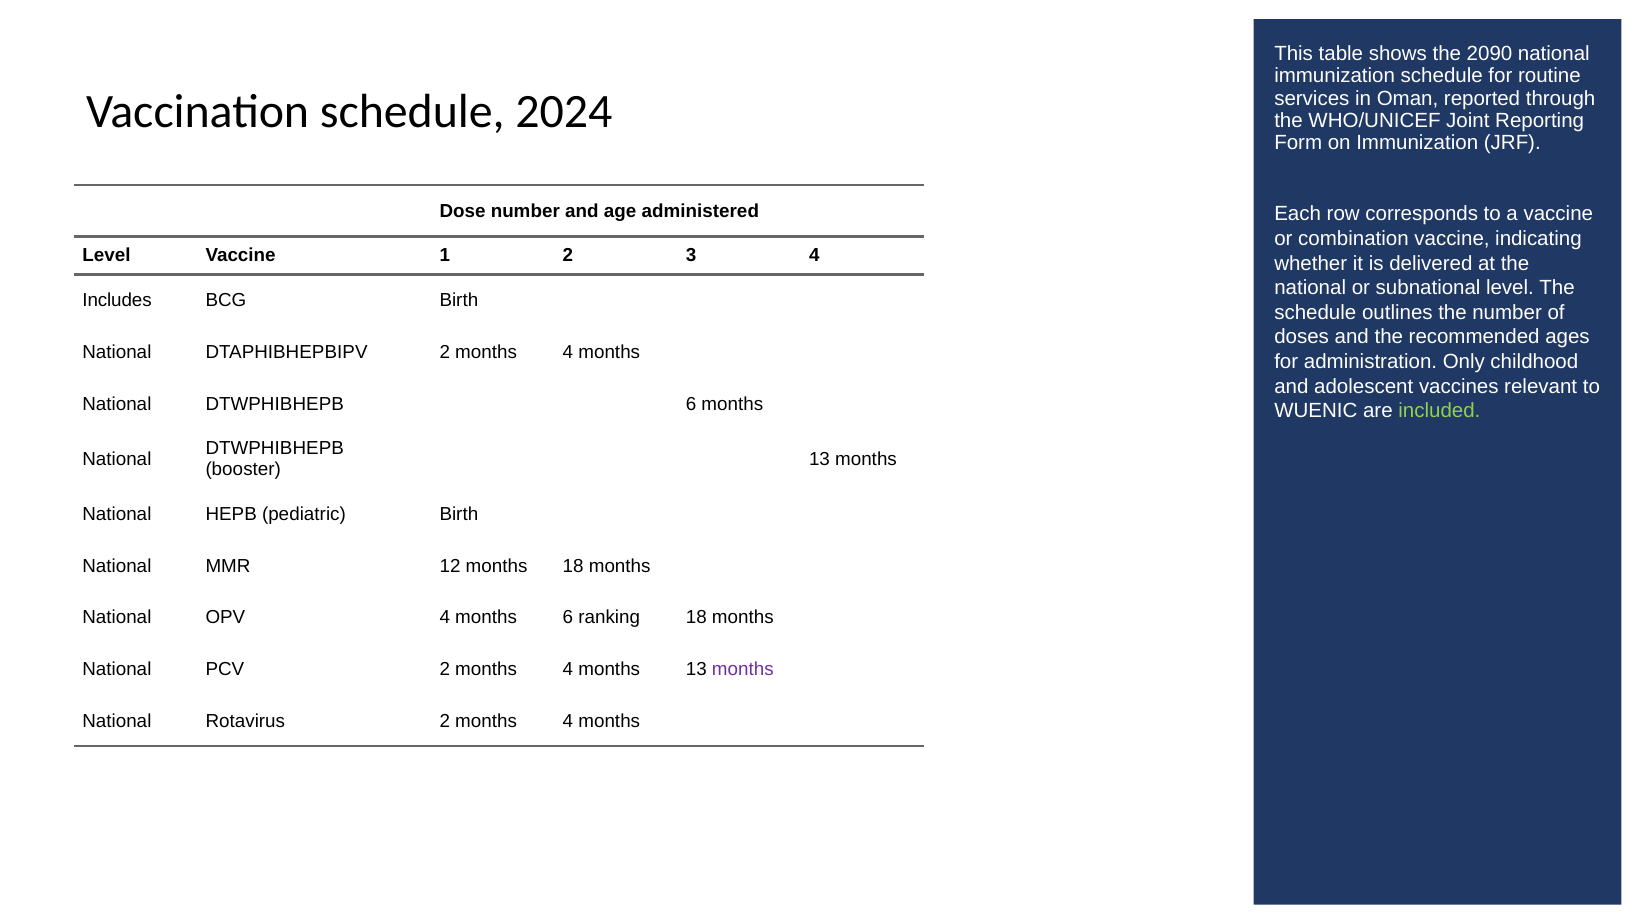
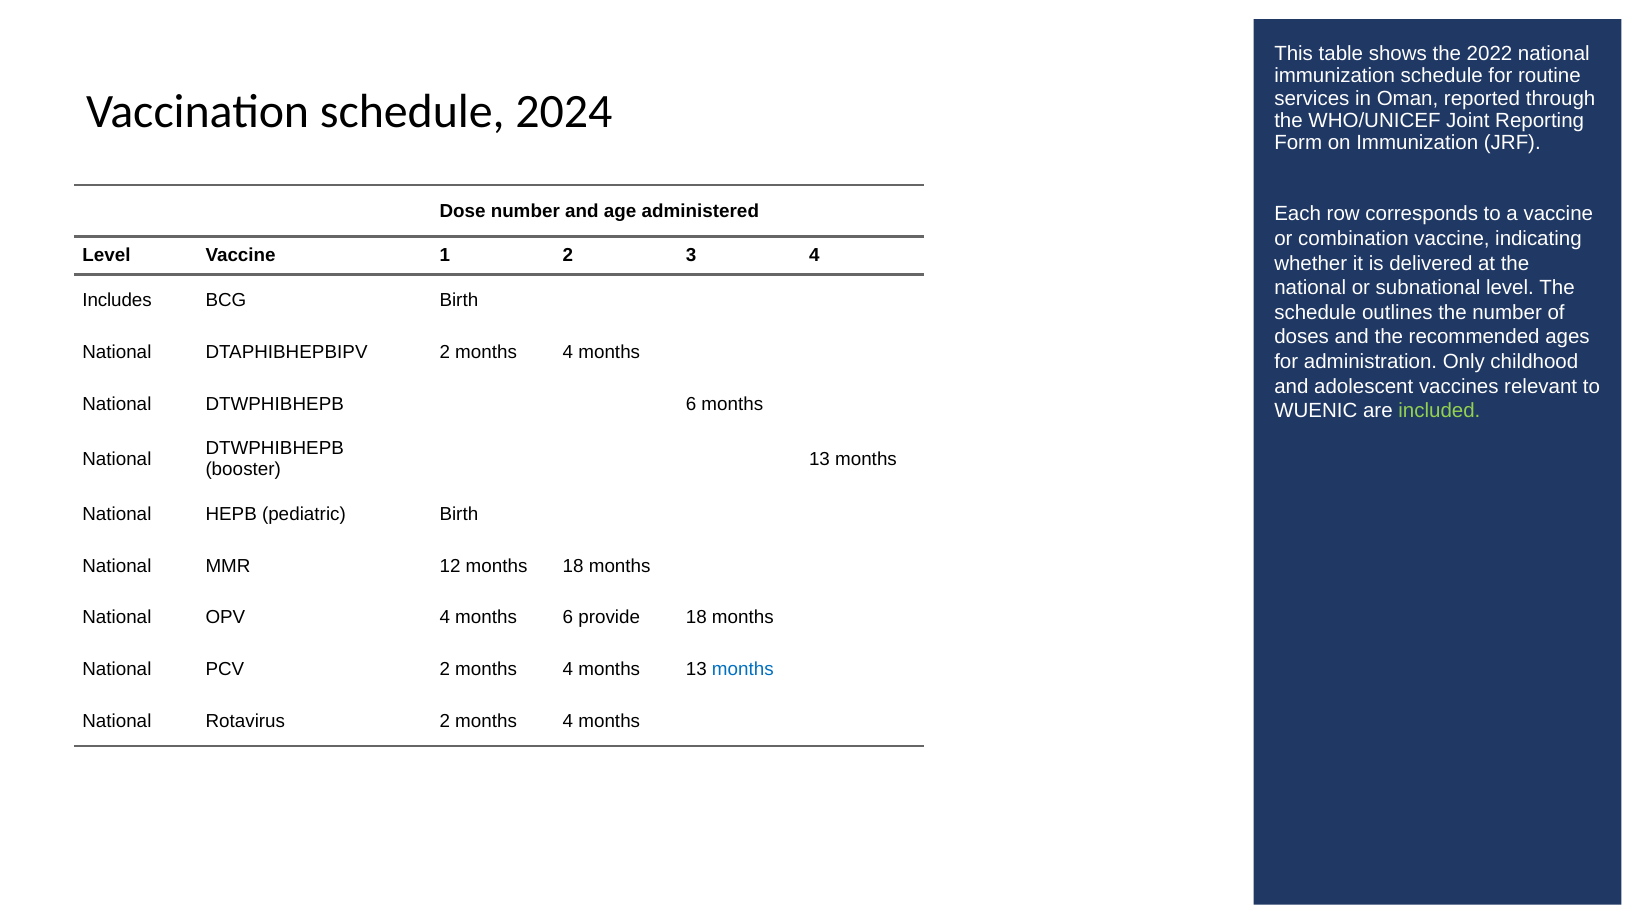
2090: 2090 -> 2022
ranking: ranking -> provide
months at (743, 669) colour: purple -> blue
